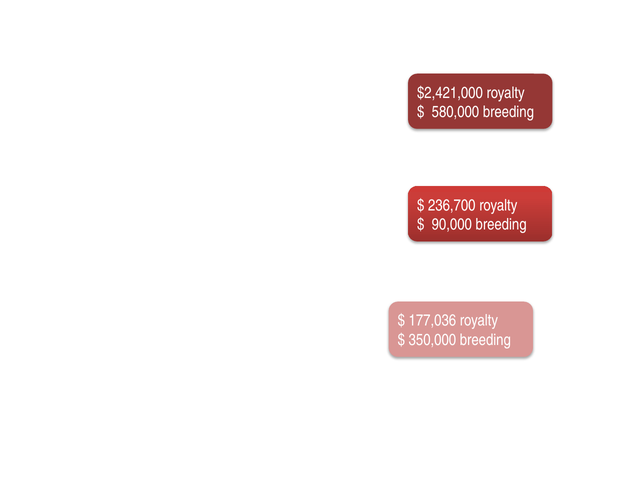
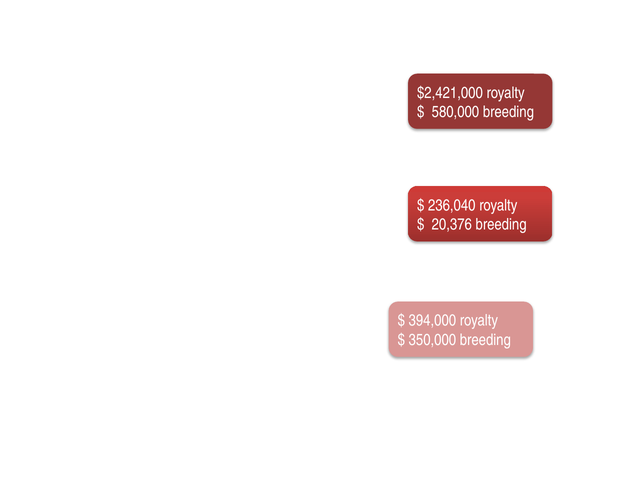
236,700: 236,700 -> 236,040
90,000: 90,000 -> 20,376
177,036: 177,036 -> 394,000
